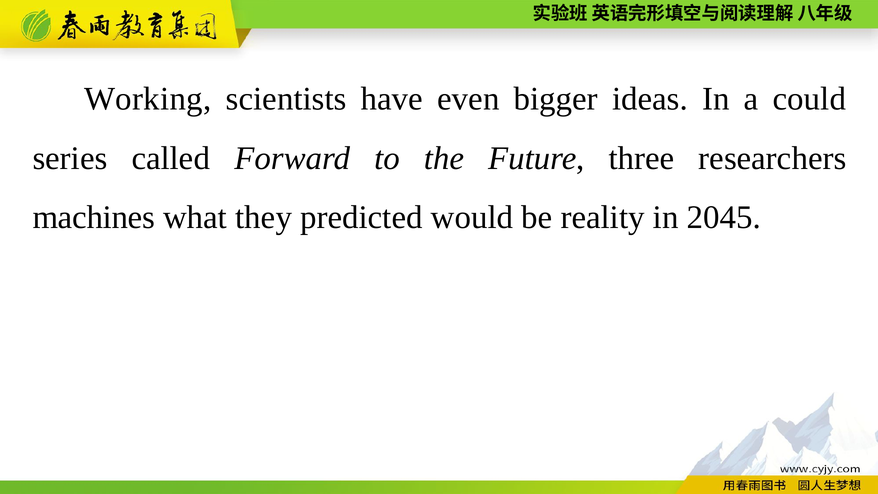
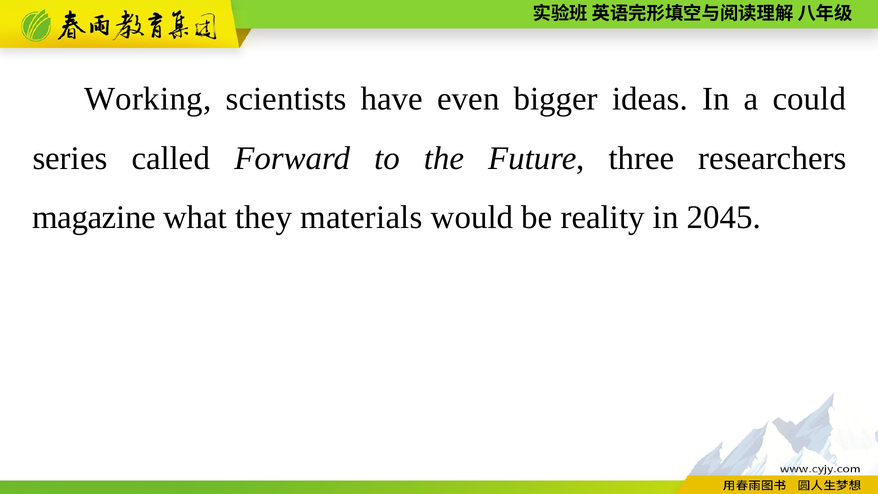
machines: machines -> magazine
predicted: predicted -> materials
